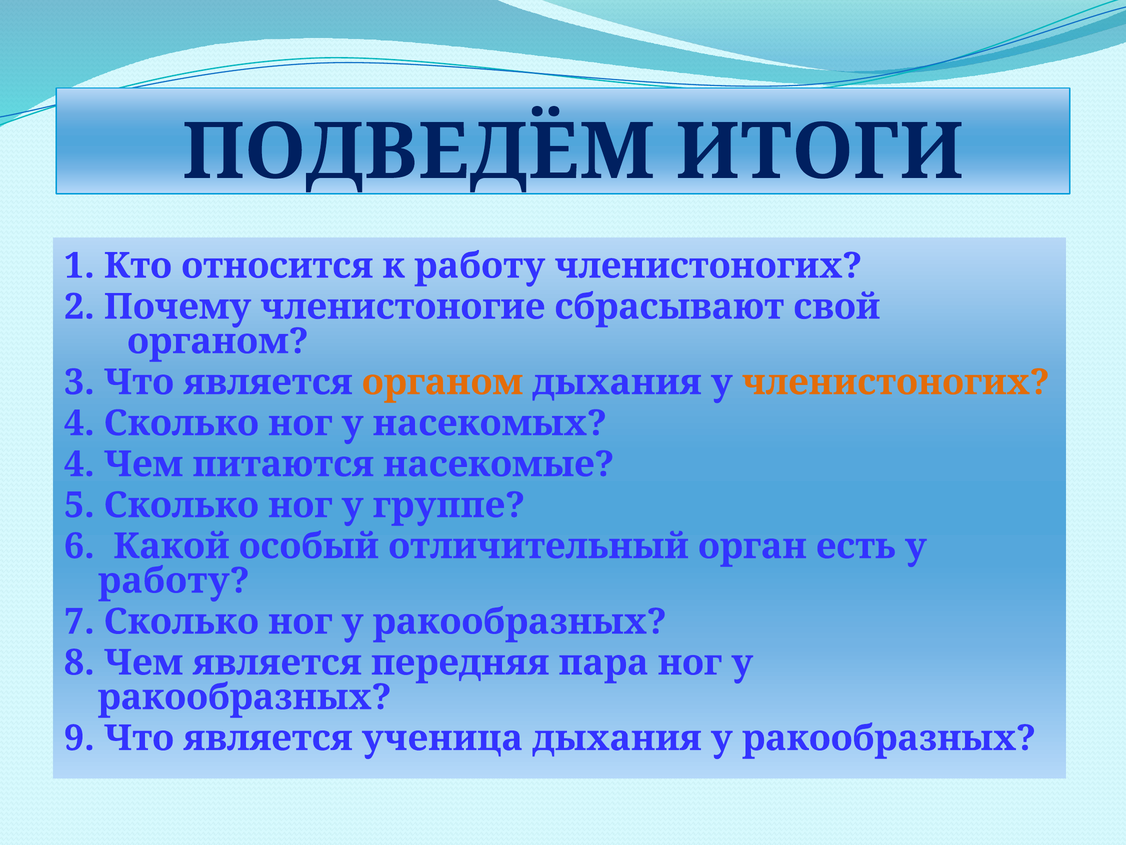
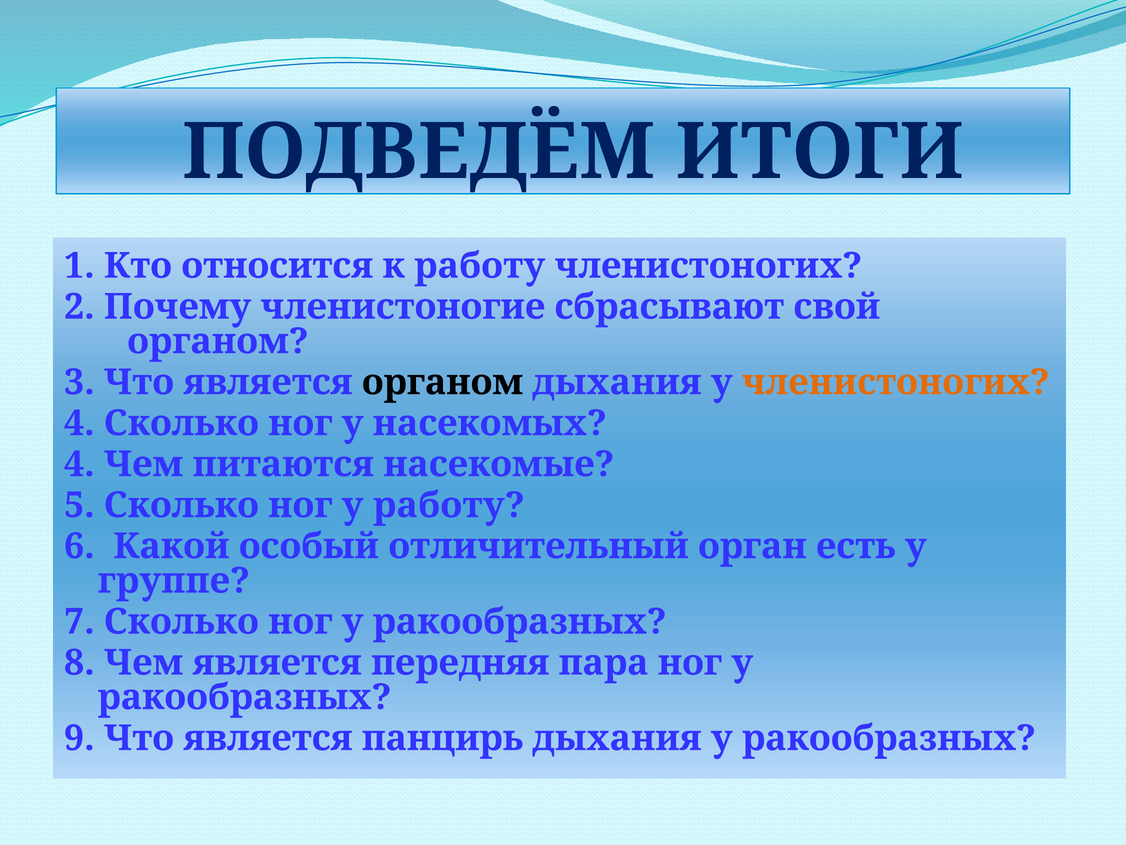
органом at (442, 382) colour: orange -> black
у группе: группе -> работу
работу at (174, 580): работу -> группе
ученица: ученица -> панцирь
